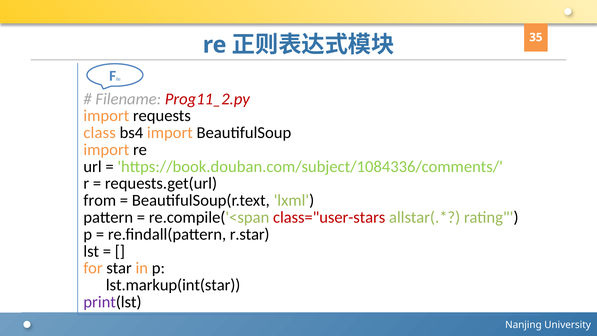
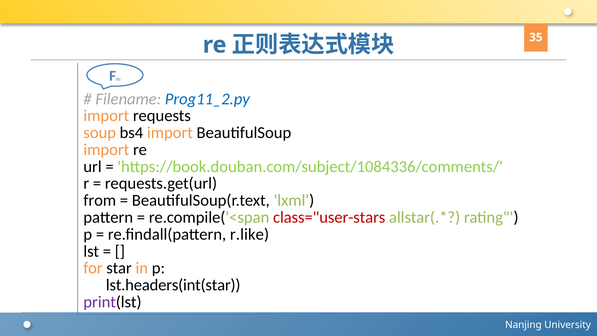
Prog11_2.py colour: red -> blue
class: class -> soup
r.star: r.star -> r.like
lst.markup(int(star: lst.markup(int(star -> lst.headers(int(star
